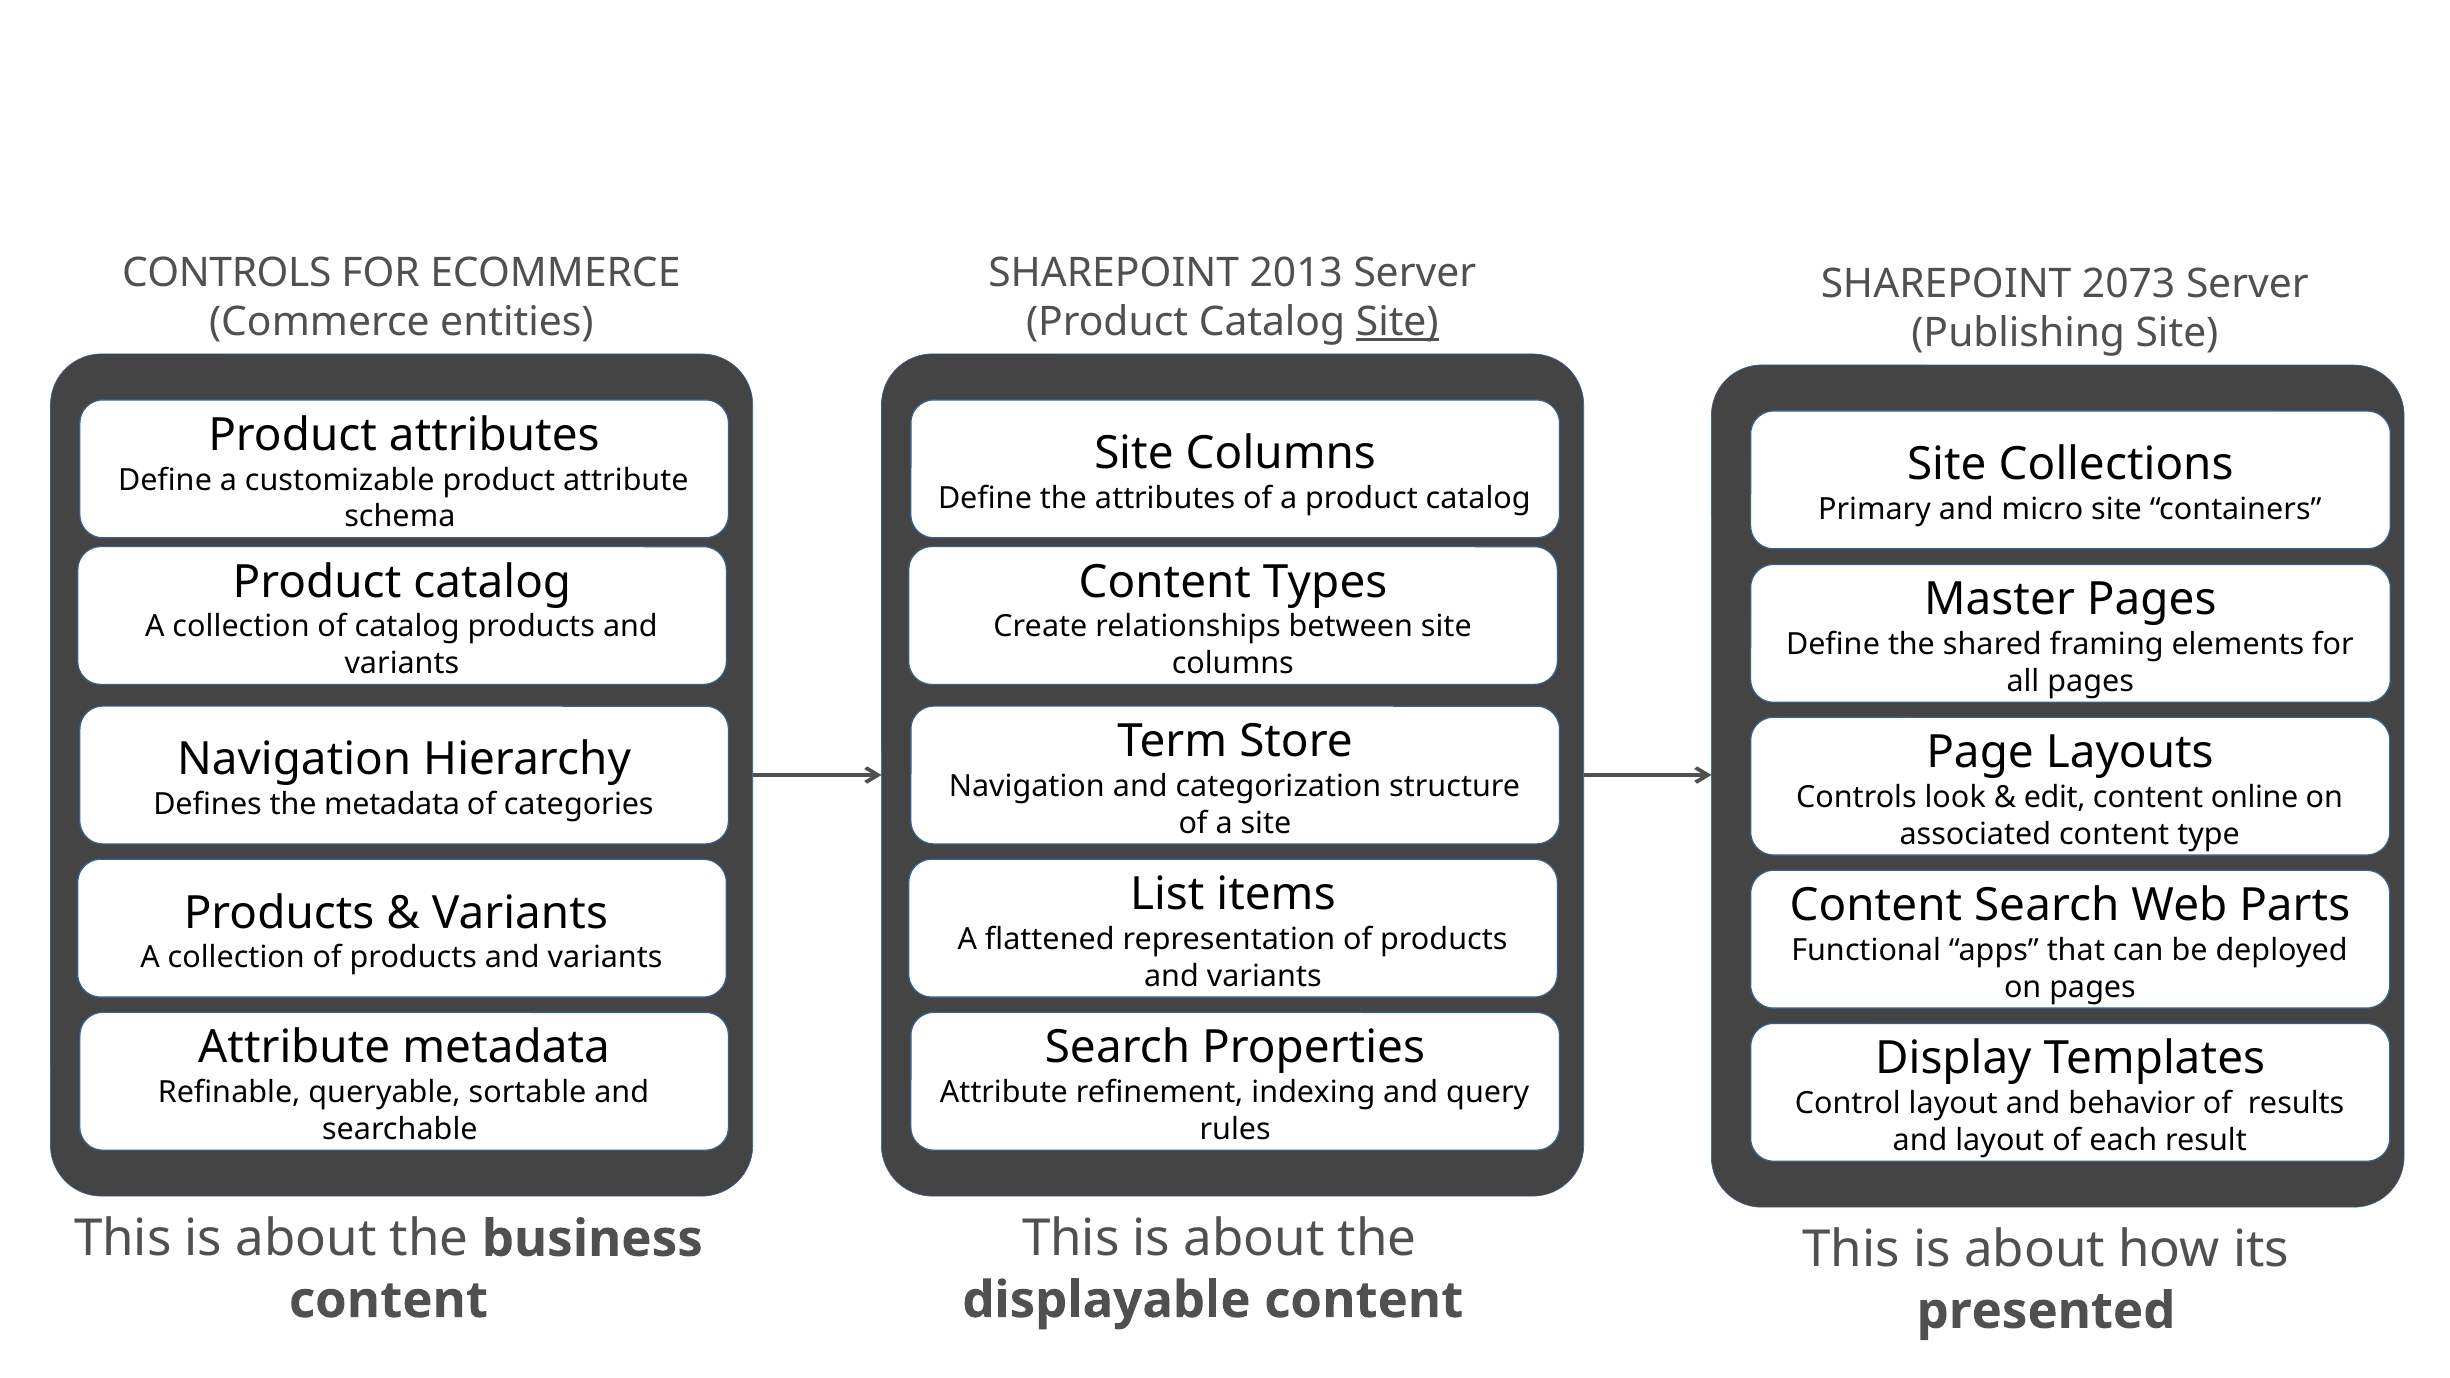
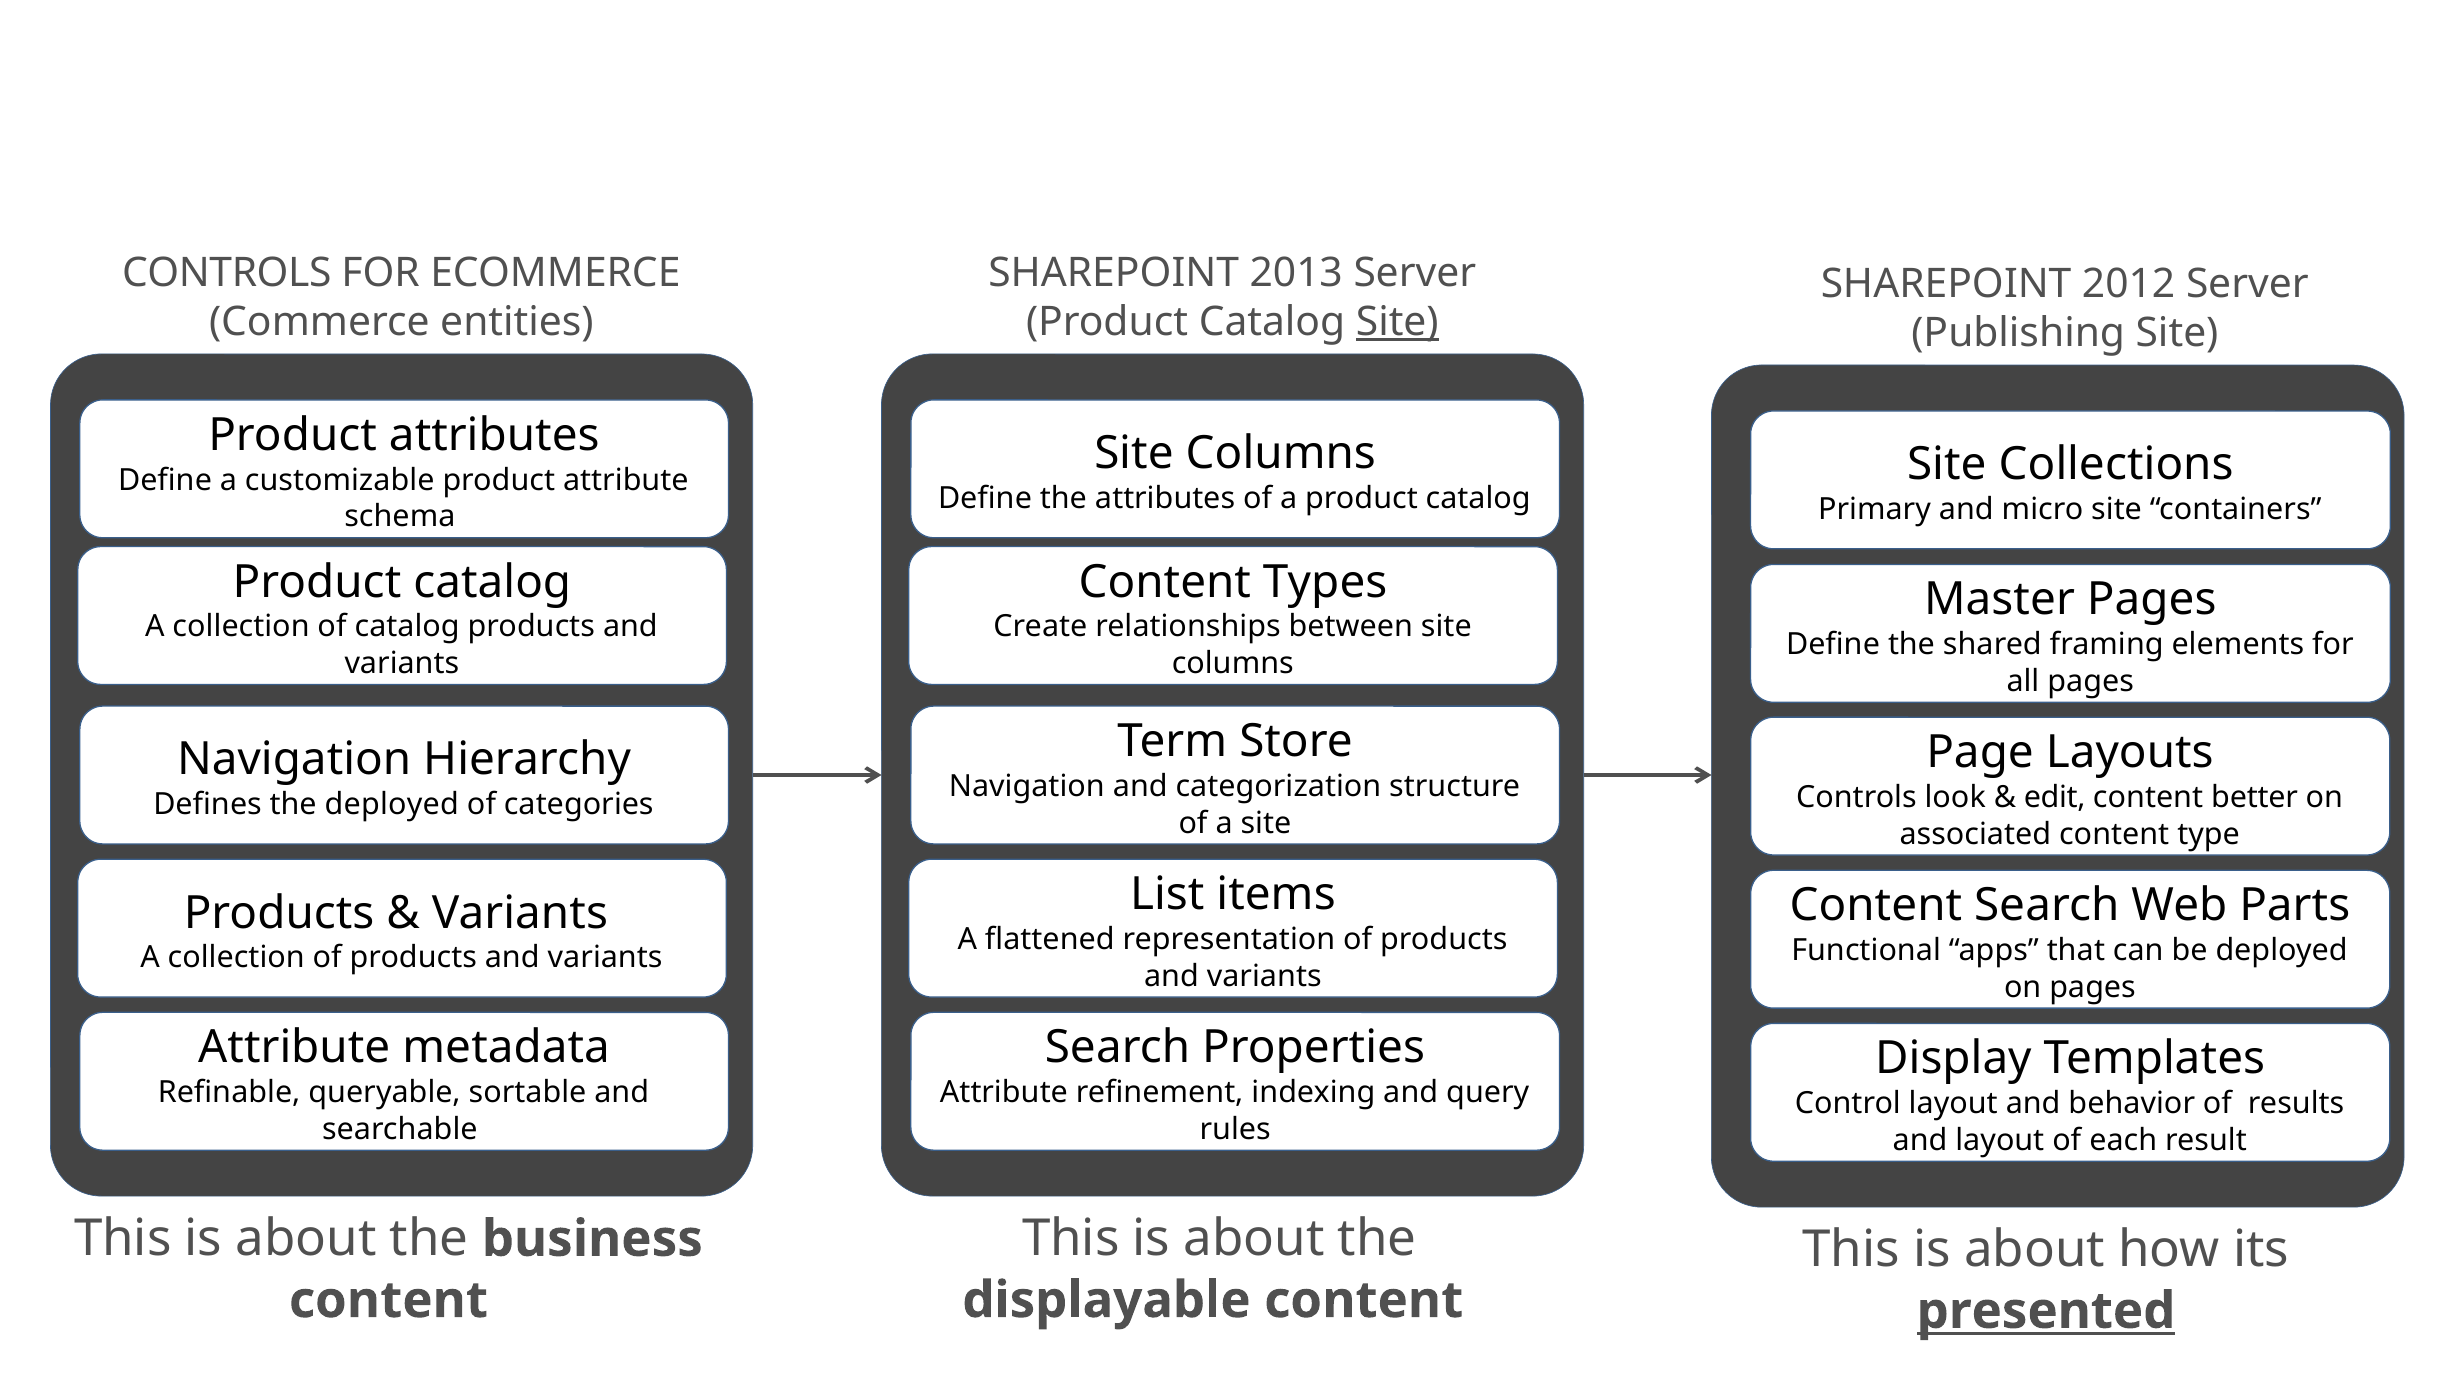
2073: 2073 -> 2012
online: online -> better
the metadata: metadata -> deployed
presented underline: none -> present
